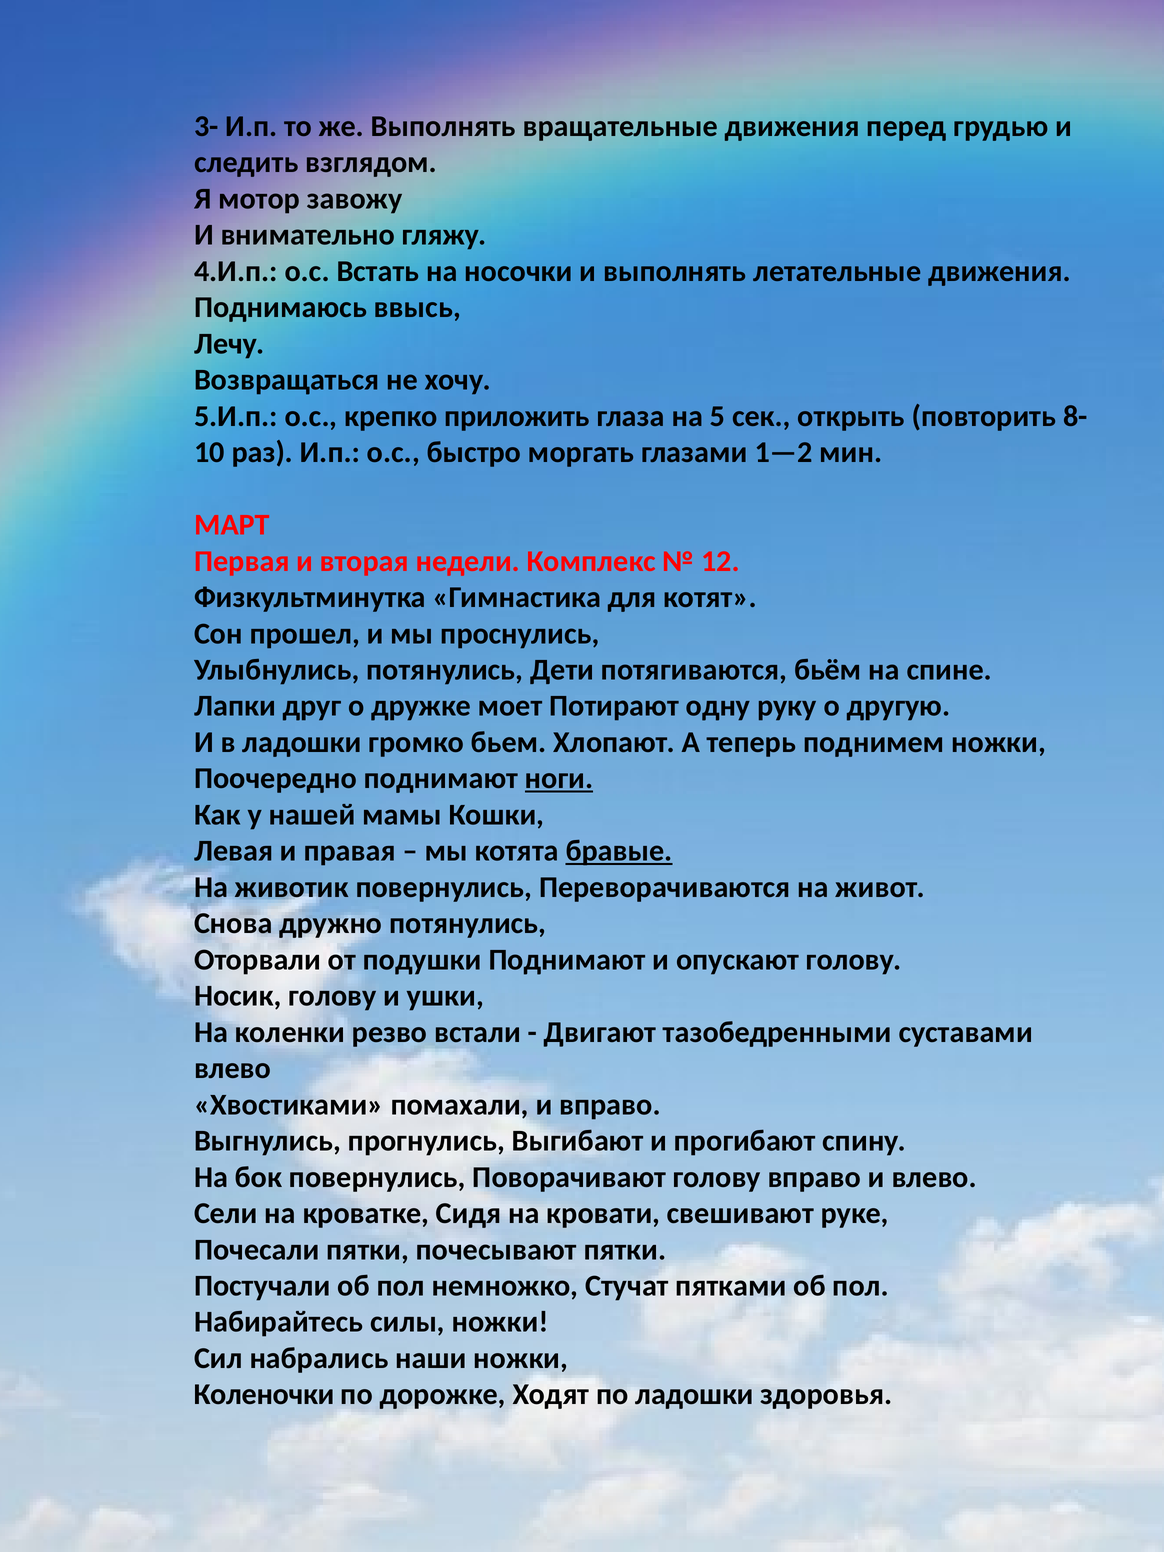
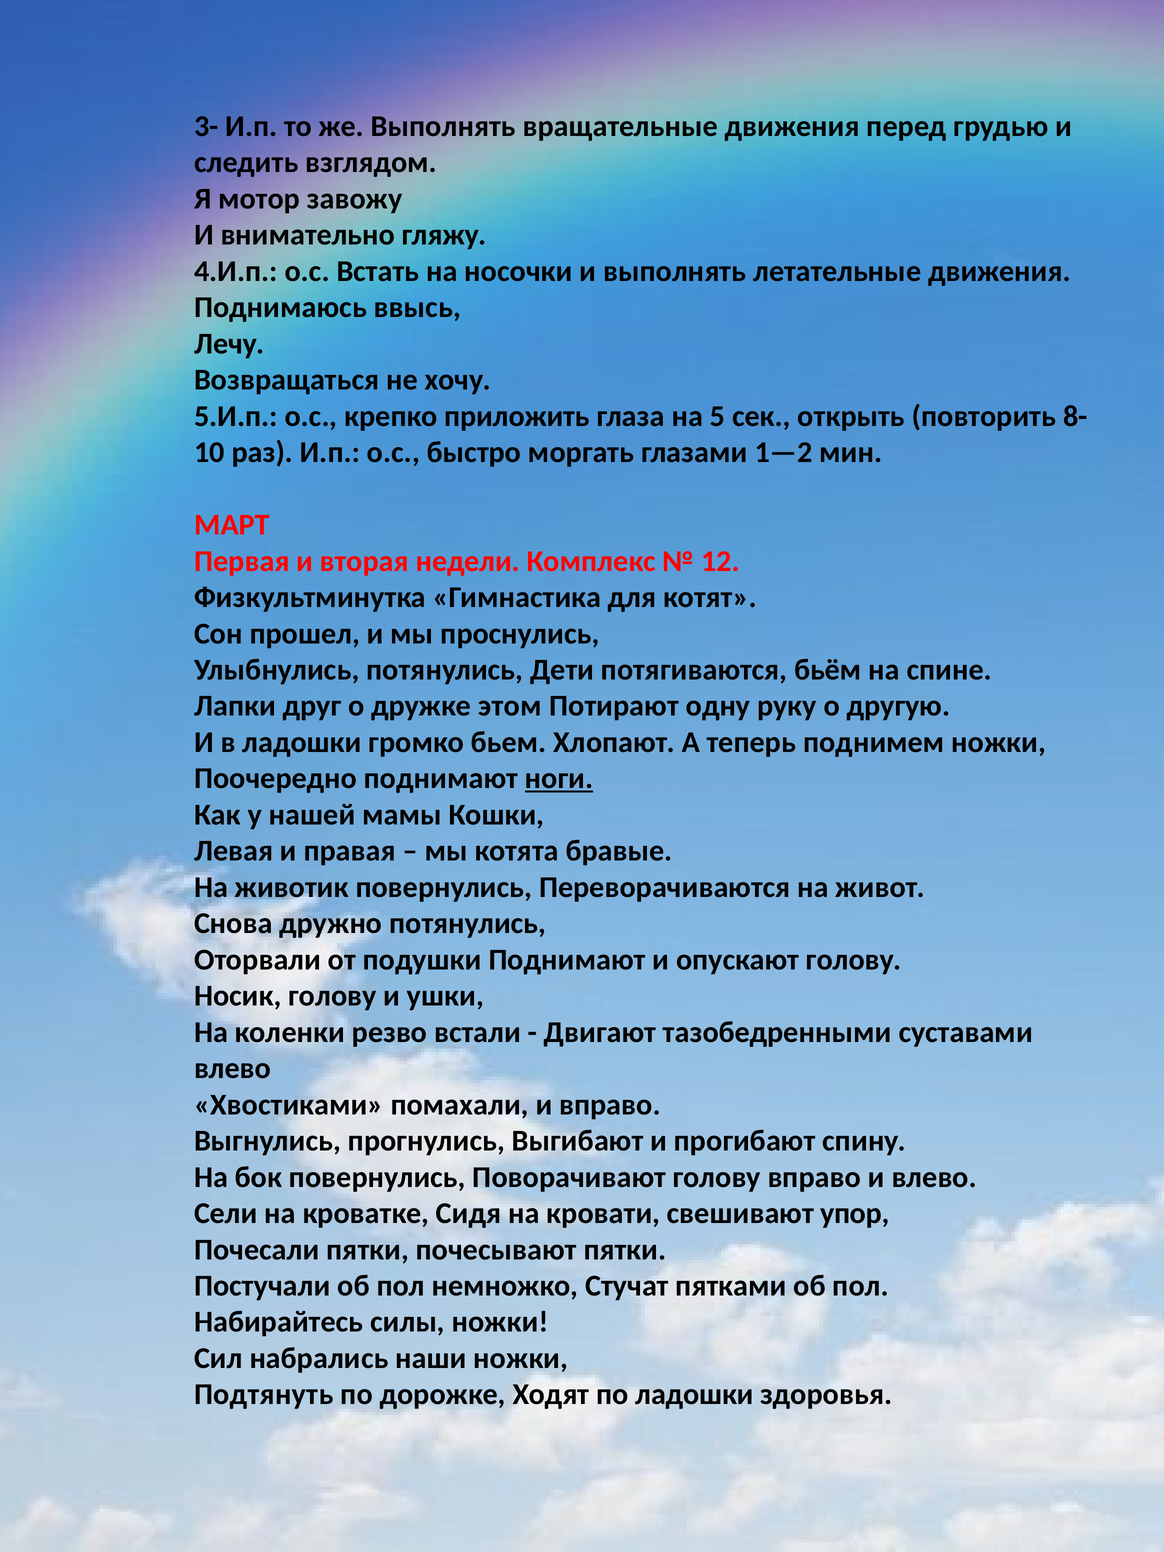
моет: моет -> этом
бравые underline: present -> none
руке: руке -> упор
Коленочки: Коленочки -> Подтянуть
